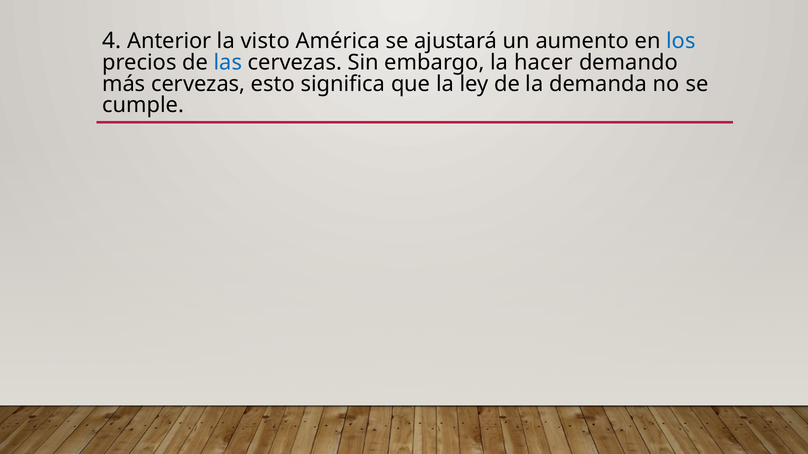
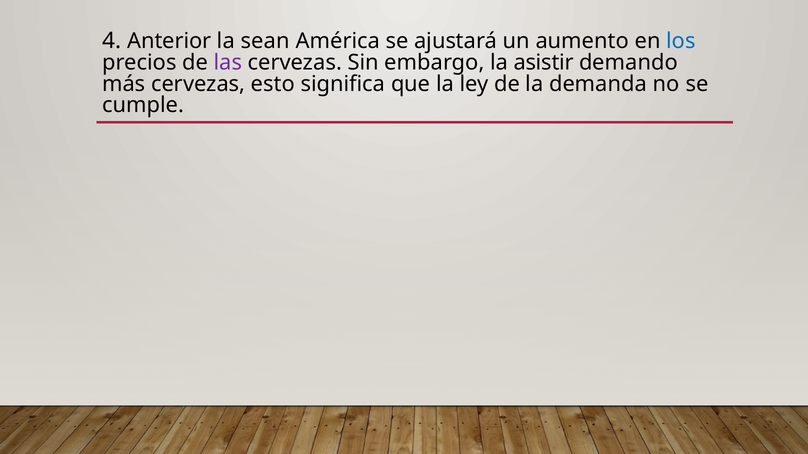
visto: visto -> sean
las colour: blue -> purple
hacer: hacer -> asistir
